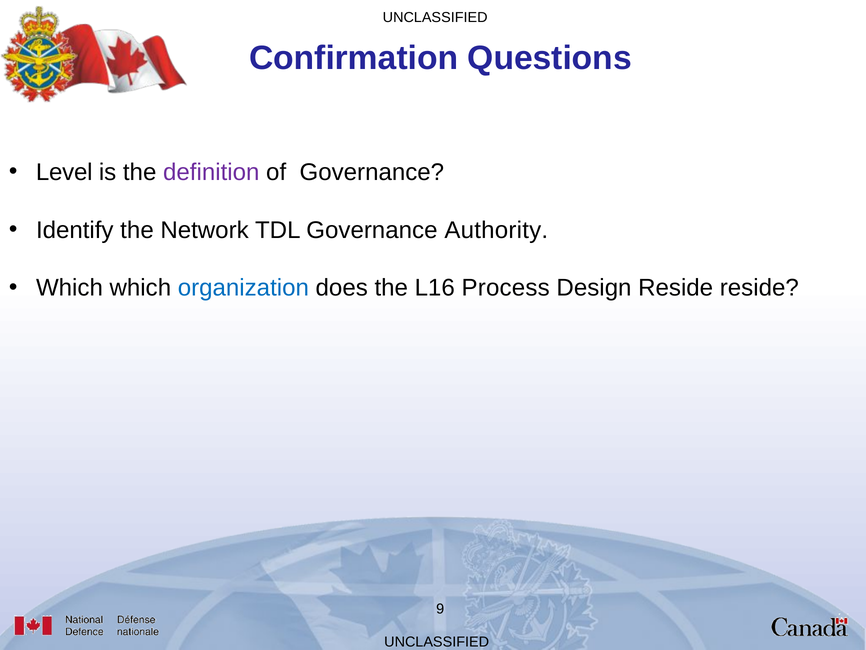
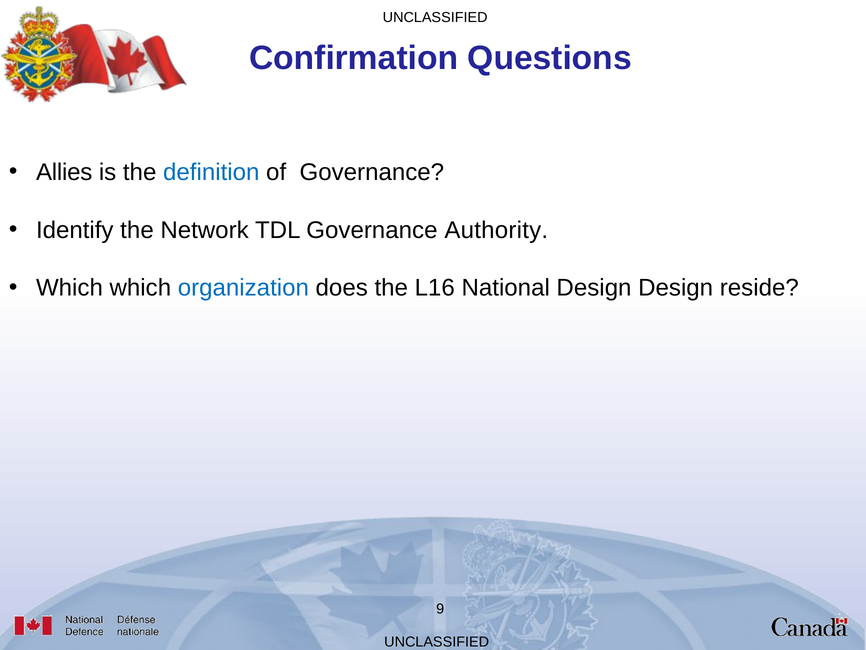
Level: Level -> Allies
definition colour: purple -> blue
Process: Process -> National
Design Reside: Reside -> Design
